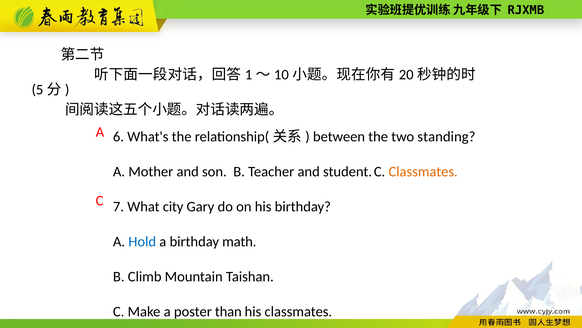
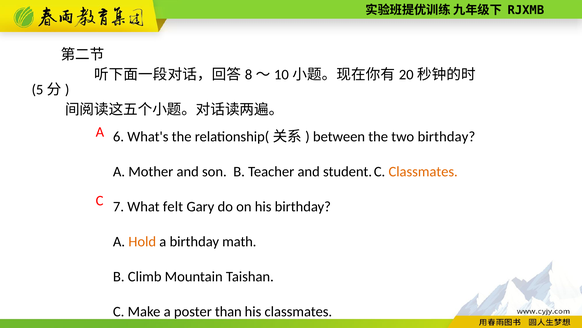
1: 1 -> 8
two standing: standing -> birthday
city: city -> felt
Hold colour: blue -> orange
